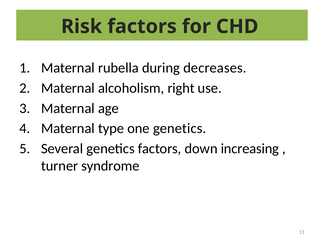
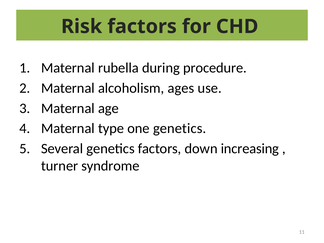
decreases: decreases -> procedure
right: right -> ages
